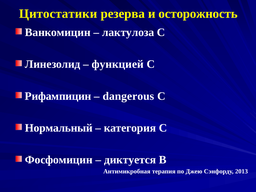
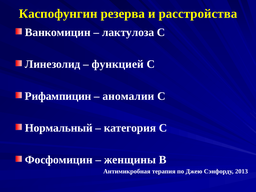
Цитостатики: Цитостатики -> Каспофунгин
осторожность: осторожность -> расстройства
dangerous: dangerous -> аномалии
диктуется: диктуется -> женщины
